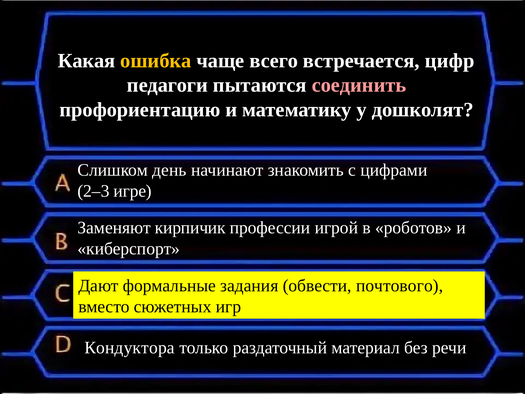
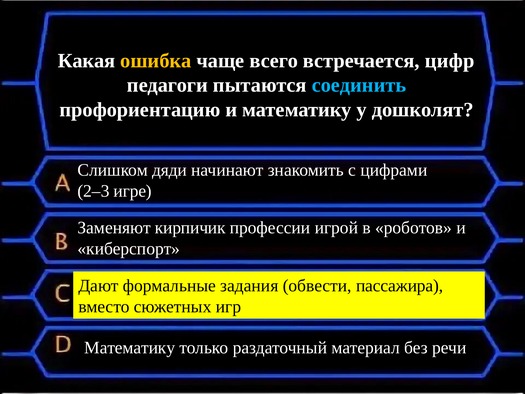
соединить colour: pink -> light blue
день: день -> дяди
почтового: почтового -> пассажира
Кондуктора at (130, 348): Кондуктора -> Математику
